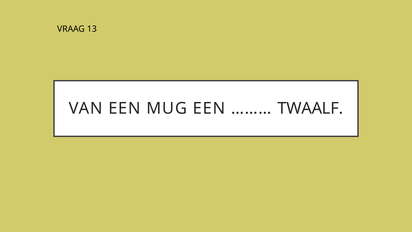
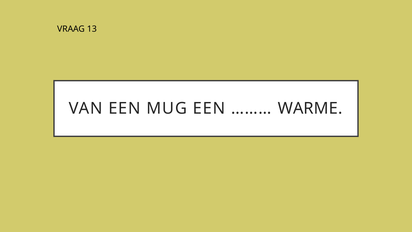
TWAALF: TWAALF -> WARME
